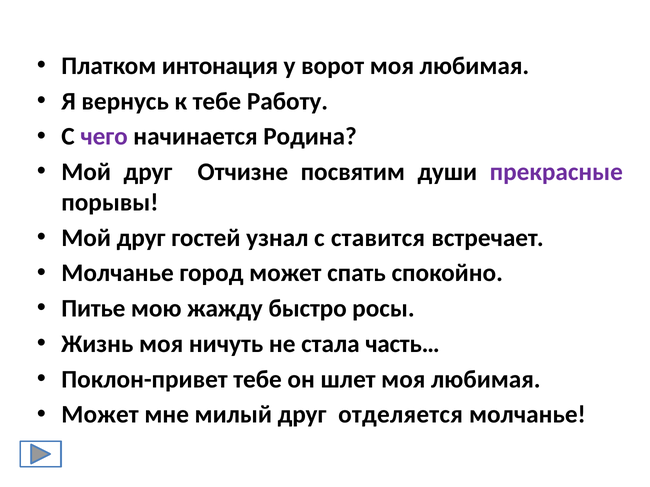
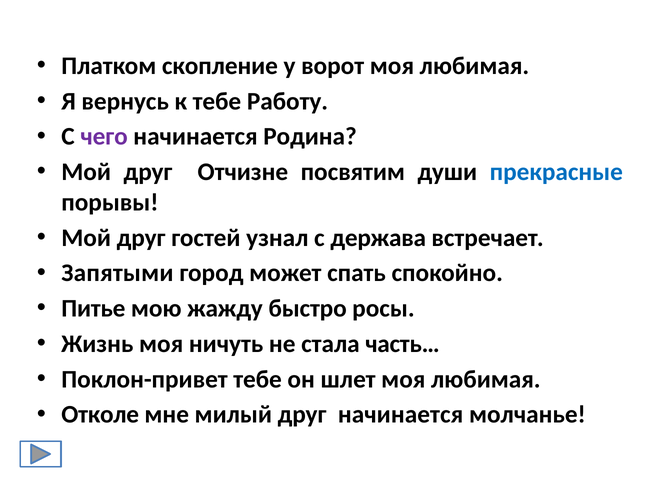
интонация: интонация -> скопление
прекрасные colour: purple -> blue
ставится: ставится -> держава
Молчанье at (118, 273): Молчанье -> Запятыми
Может at (100, 415): Может -> Отколе
друг отделяется: отделяется -> начинается
